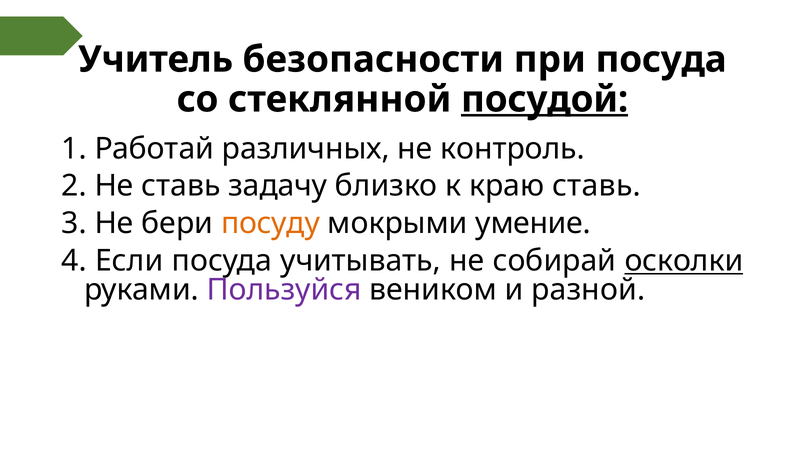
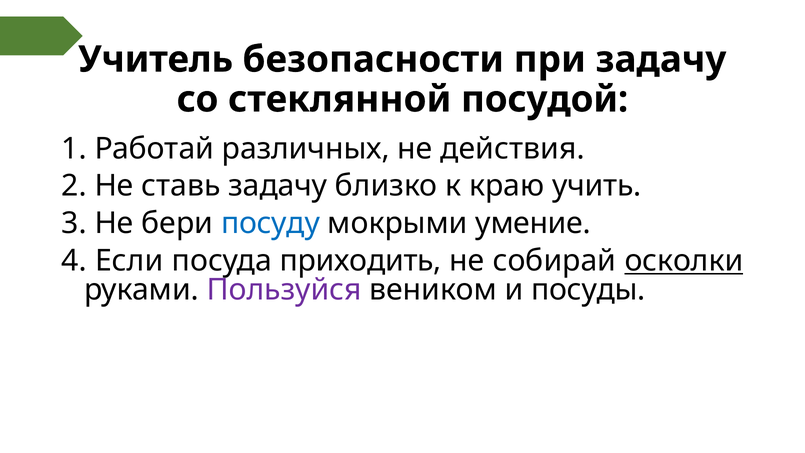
при посуда: посуда -> задачу
посудой underline: present -> none
контроль: контроль -> действия
краю ставь: ставь -> учить
посуду colour: orange -> blue
учитывать: учитывать -> приходить
разной: разной -> посуды
